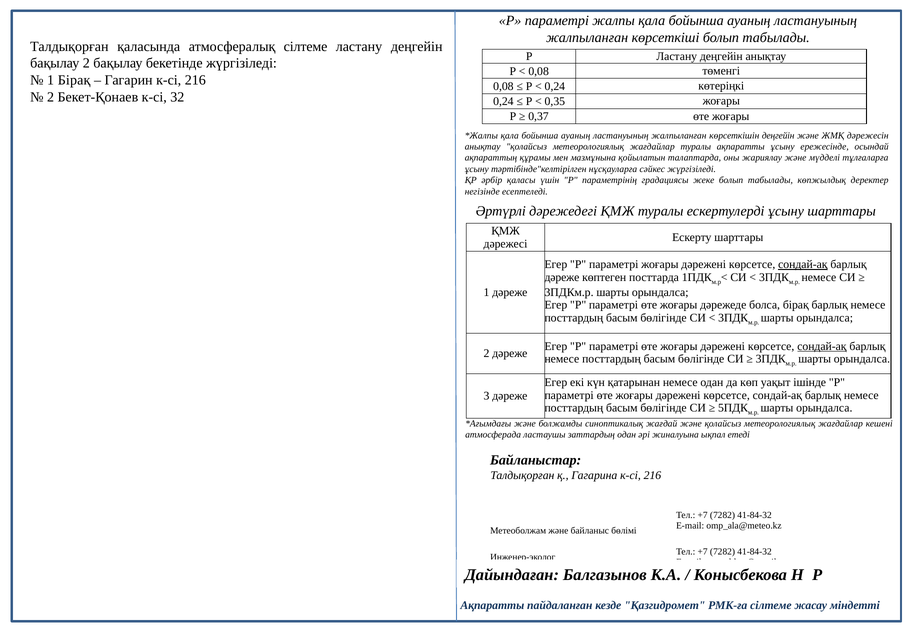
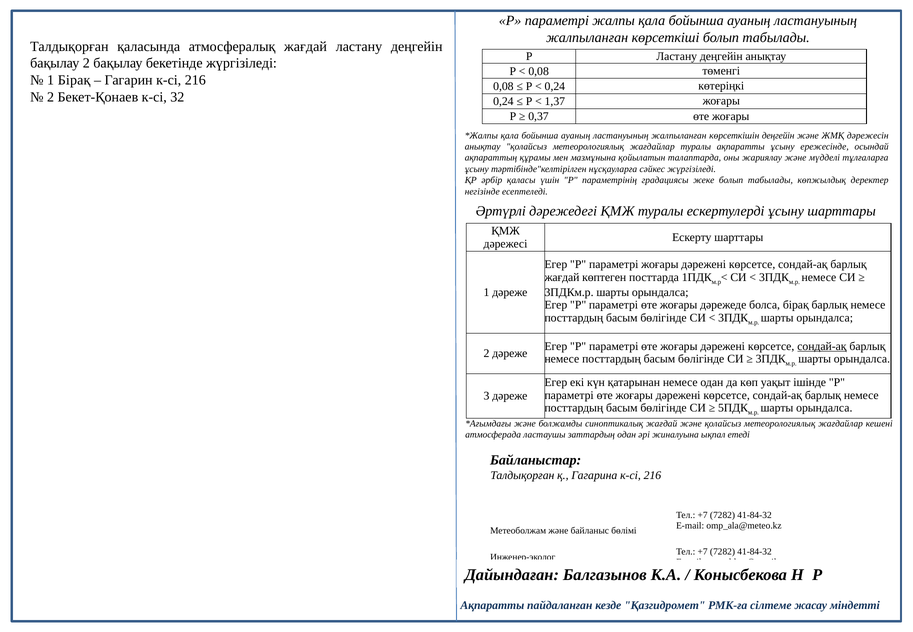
атмосфералық сілтеме: сілтеме -> жағдай
0,35: 0,35 -> 1,37
сондай-ақ at (803, 265) underline: present -> none
дәреже at (562, 277): дәреже -> жағдай
